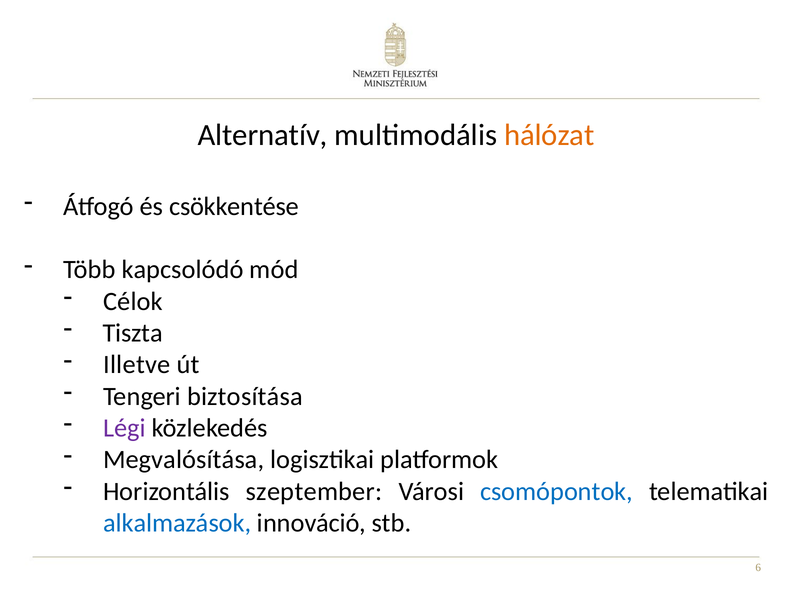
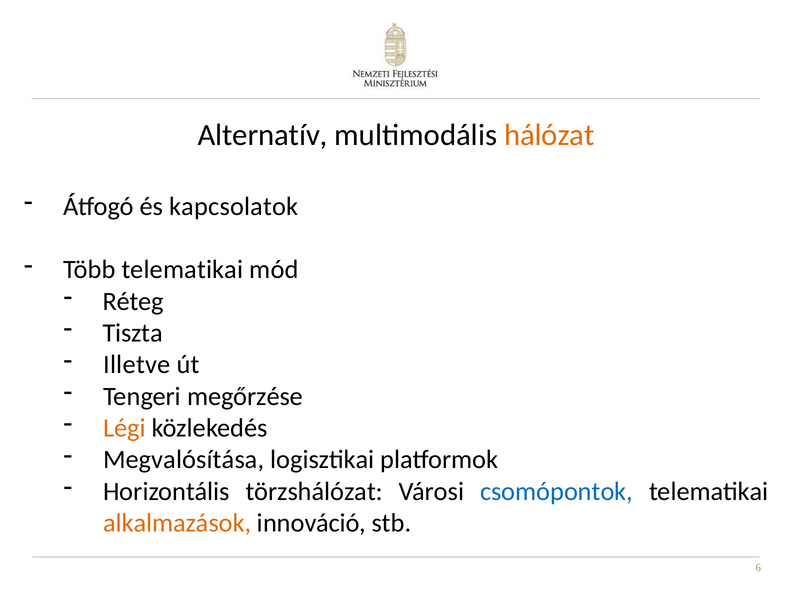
csökkentése: csökkentése -> kapcsolatok
Több kapcsolódó: kapcsolódó -> telematikai
Célok: Célok -> Réteg
biztosítása: biztosítása -> megőrzése
Légi colour: purple -> orange
szeptember: szeptember -> törzshálózat
alkalmazások colour: blue -> orange
